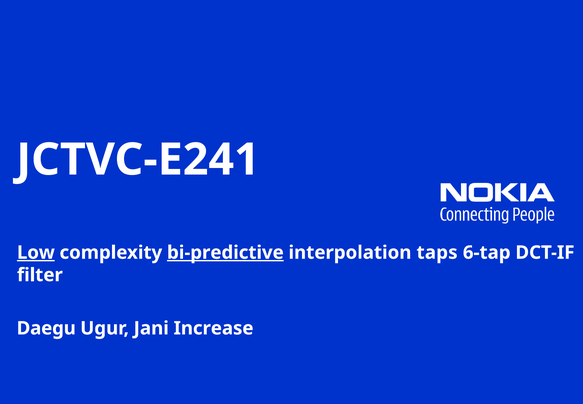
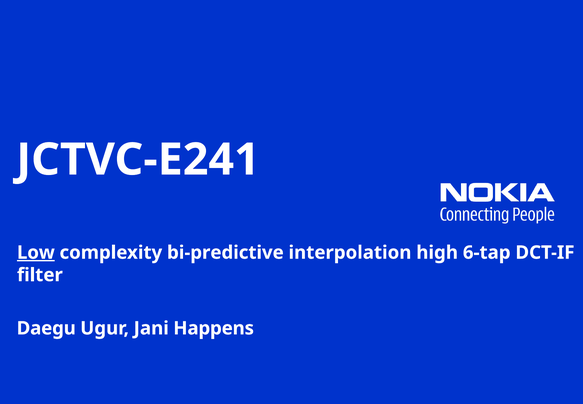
bi-predictive underline: present -> none
taps: taps -> high
Increase: Increase -> Happens
